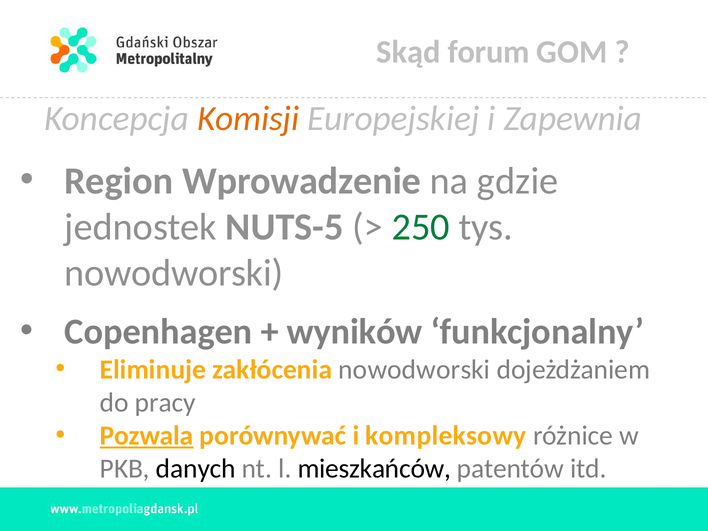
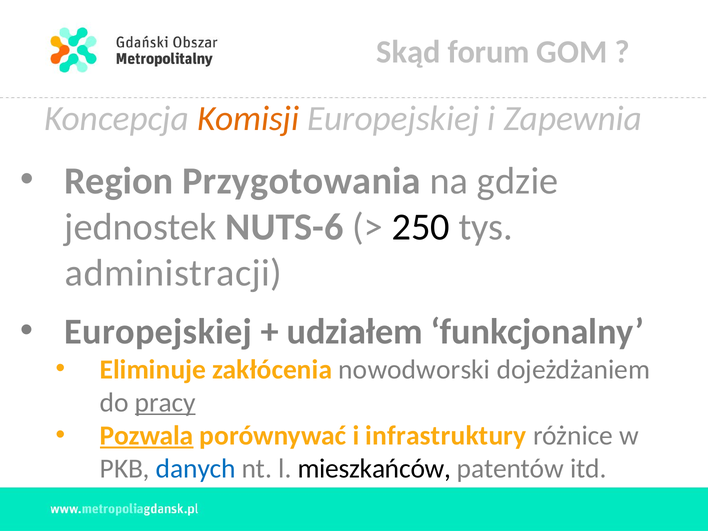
Wprowadzenie: Wprowadzenie -> Przygotowania
NUTS-5: NUTS-5 -> NUTS-6
250 colour: green -> black
nowodworski at (174, 273): nowodworski -> administracji
Copenhagen at (158, 332): Copenhagen -> Europejskiej
wyników: wyników -> udziałem
pracy underline: none -> present
kompleksowy: kompleksowy -> infrastruktury
danych colour: black -> blue
